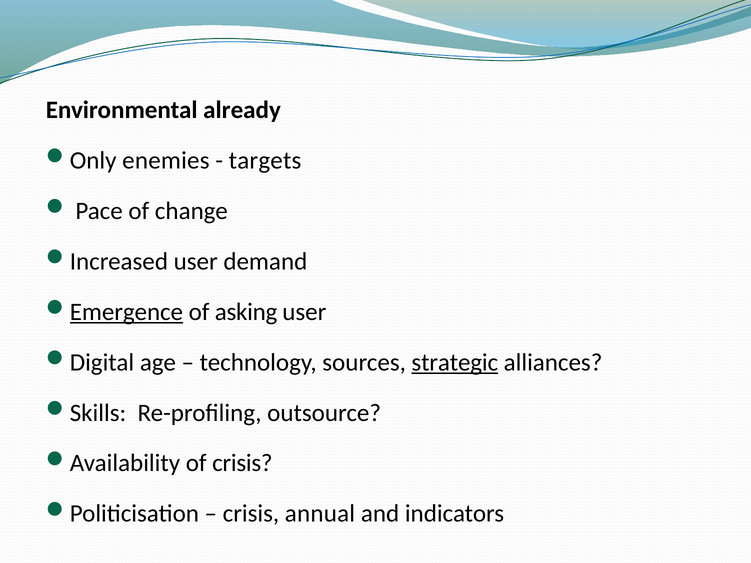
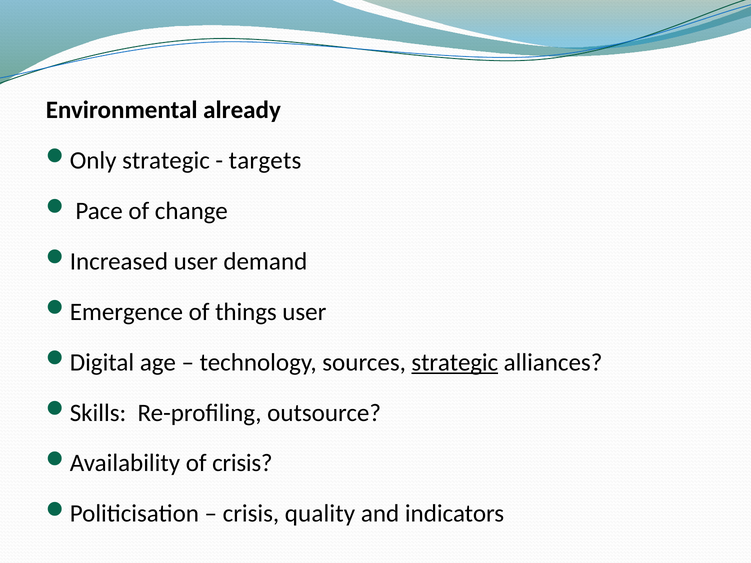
Only enemies: enemies -> strategic
Emergence underline: present -> none
asking: asking -> things
annual: annual -> quality
